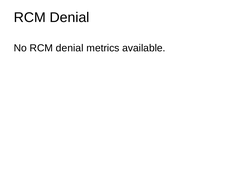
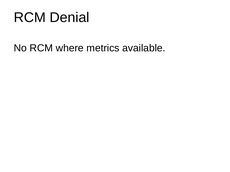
No RCM denial: denial -> where
